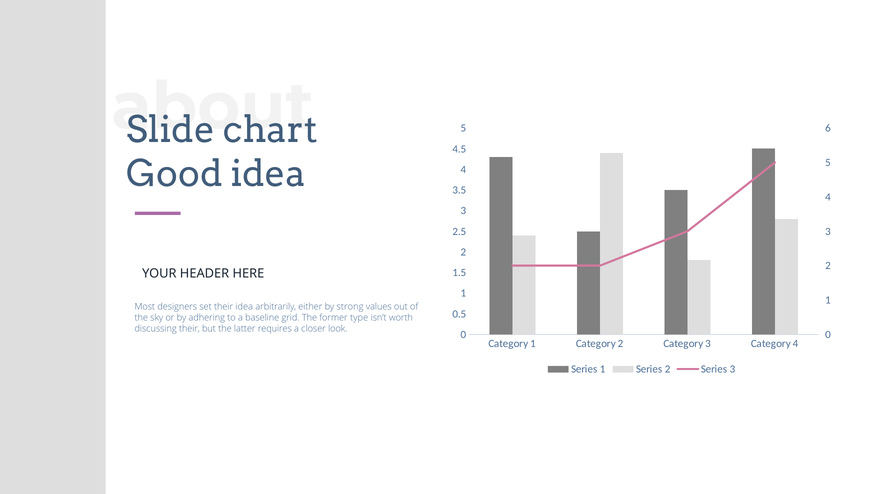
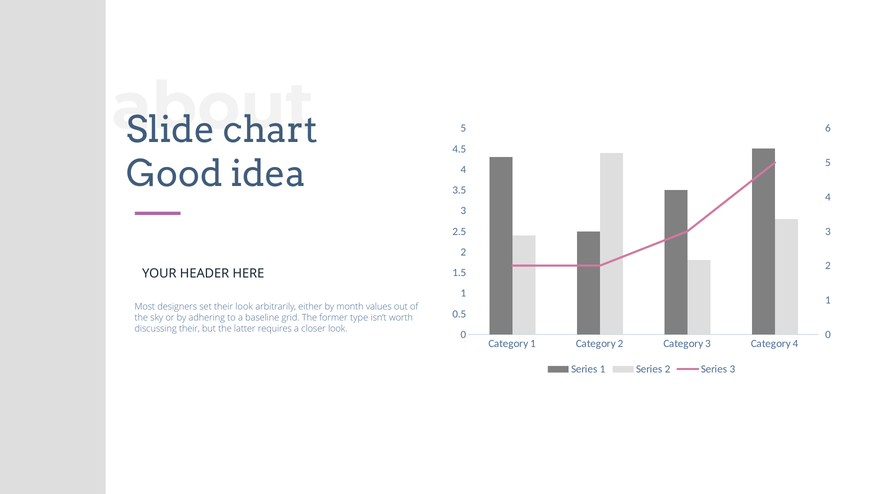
their idea: idea -> look
strong: strong -> month
